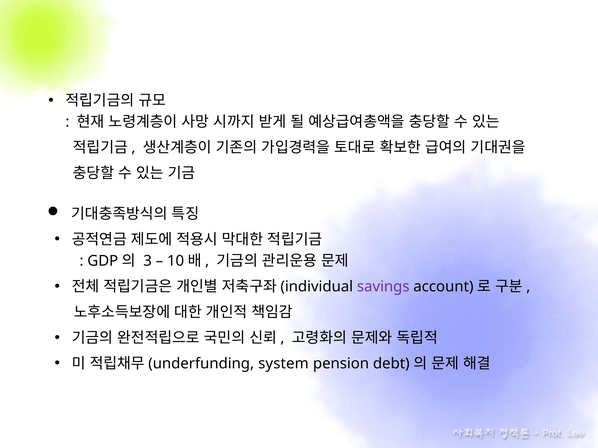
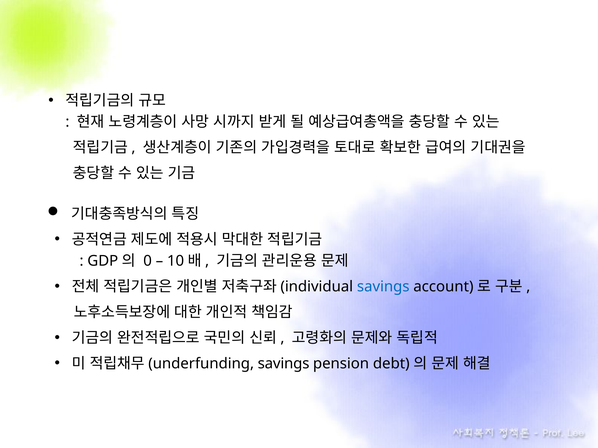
3: 3 -> 0
savings at (383, 287) colour: purple -> blue
system at (283, 364): system -> savings
